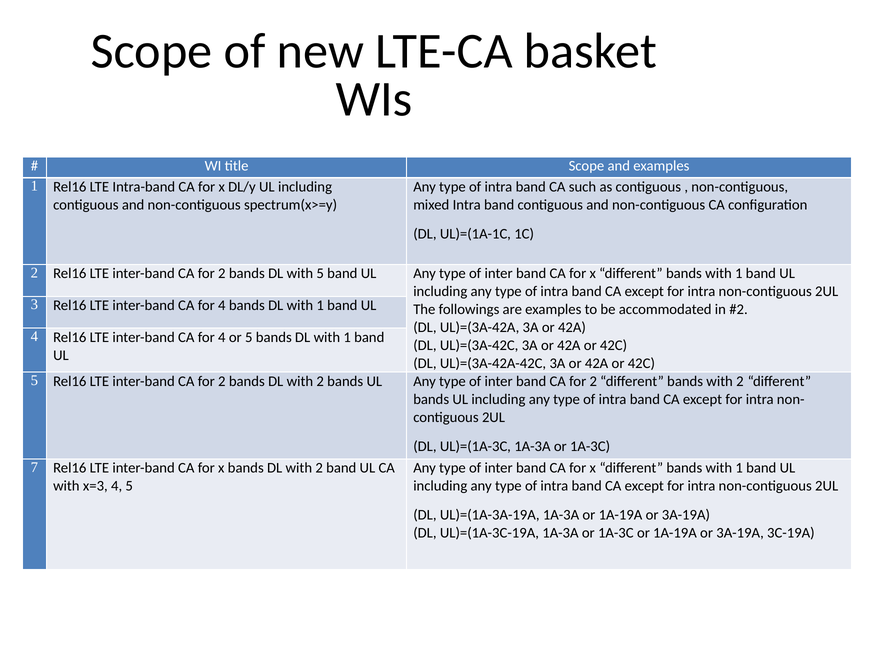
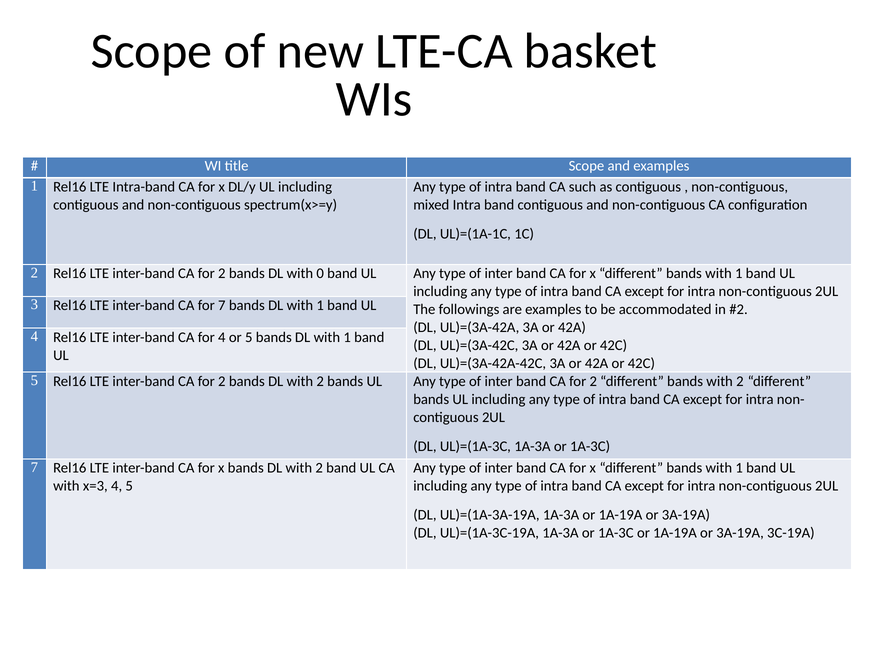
with 5: 5 -> 0
4 at (222, 305): 4 -> 7
